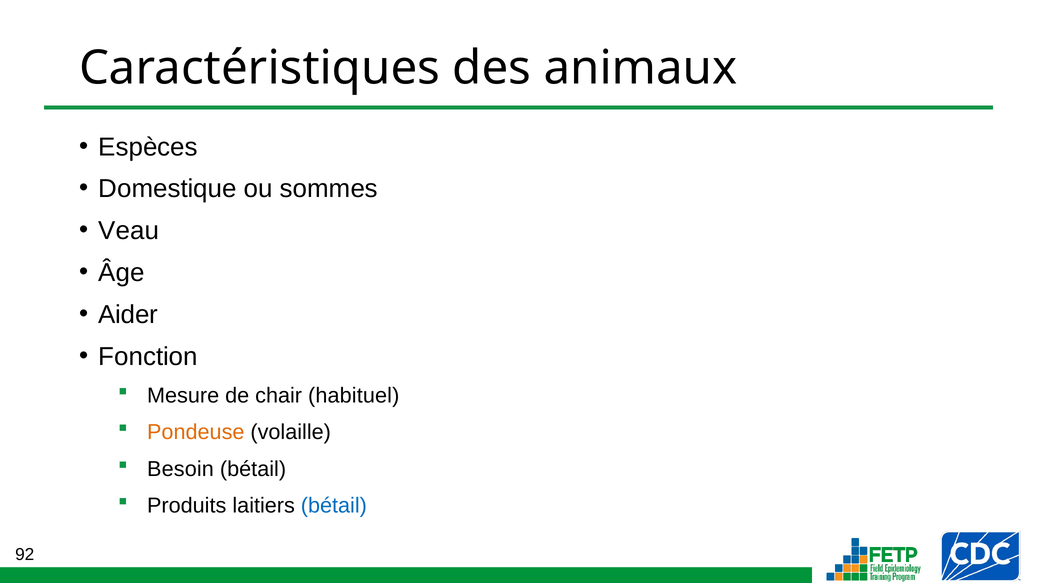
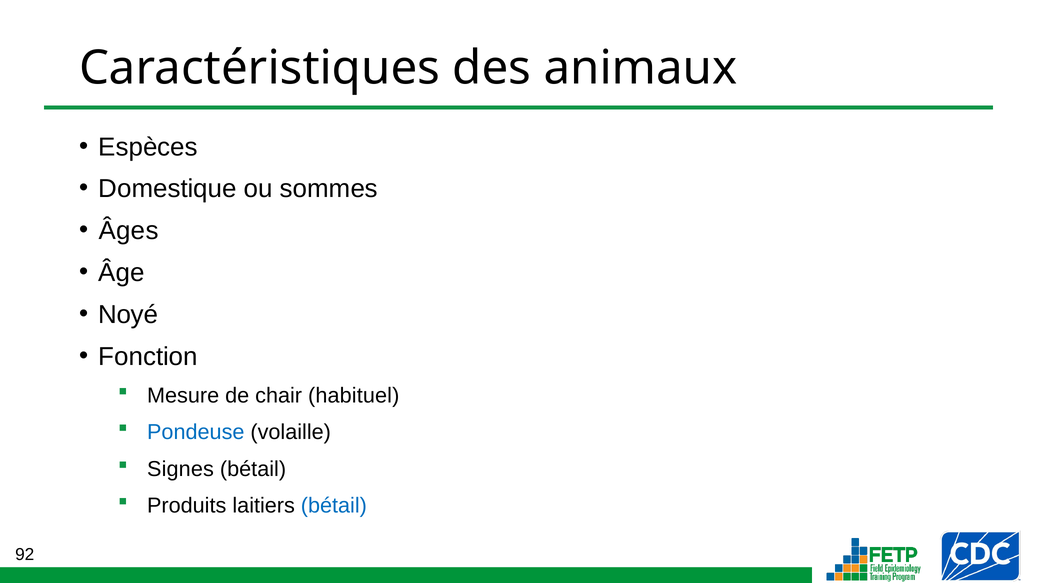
Veau: Veau -> Âges
Aider: Aider -> Noyé
Pondeuse colour: orange -> blue
Besoin: Besoin -> Signes
